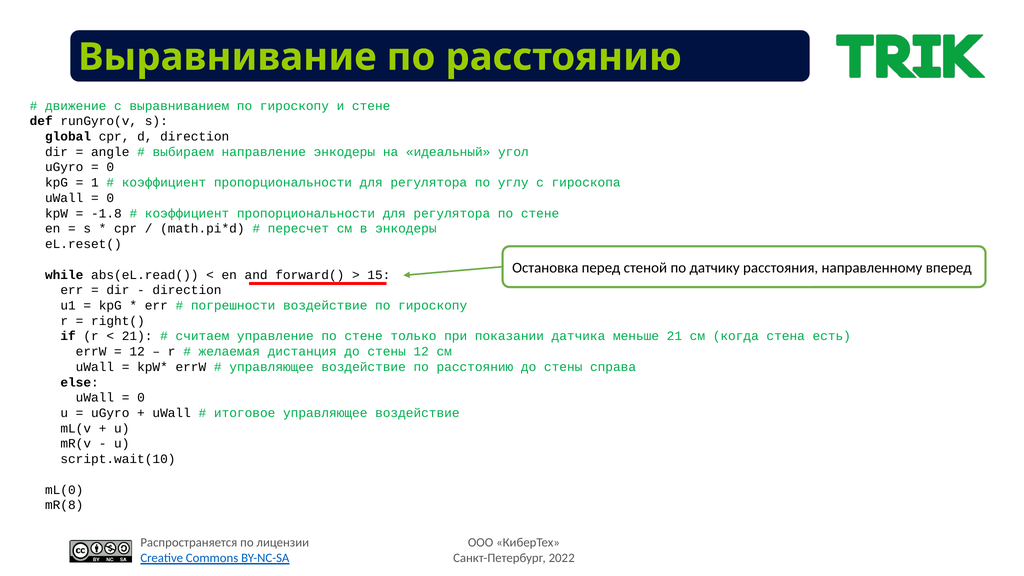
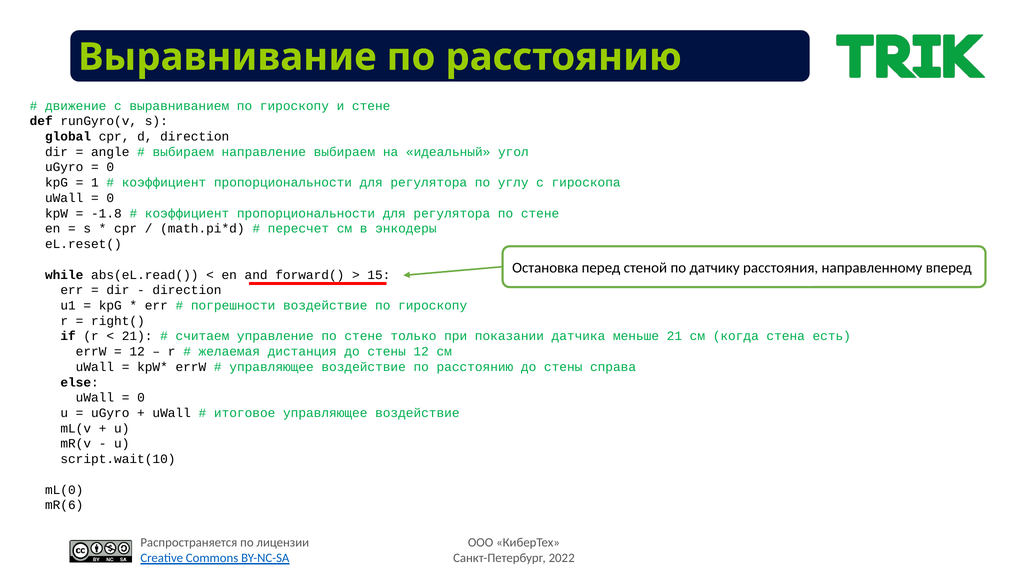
направление энкодеры: энкодеры -> выбираем
mR(8: mR(8 -> mR(6
